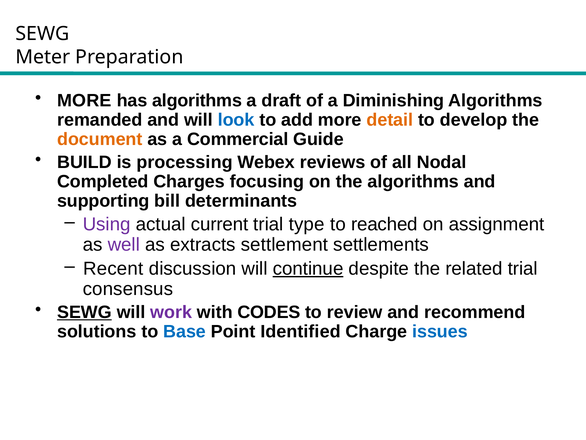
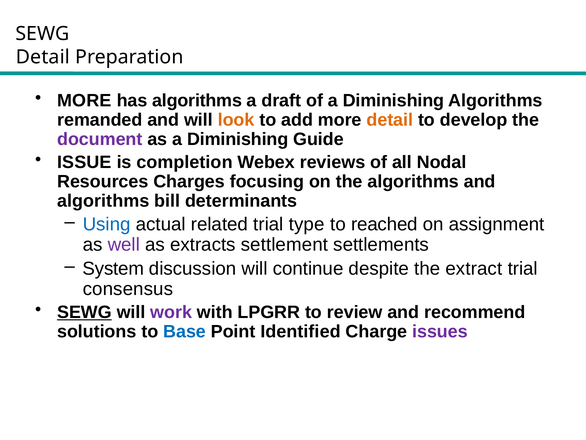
Meter at (43, 57): Meter -> Detail
look colour: blue -> orange
document colour: orange -> purple
as a Commercial: Commercial -> Diminishing
BUILD: BUILD -> ISSUE
processing: processing -> completion
Completed: Completed -> Resources
supporting at (103, 201): supporting -> algorithms
Using colour: purple -> blue
current: current -> related
Recent: Recent -> System
continue underline: present -> none
related: related -> extract
CODES: CODES -> LPGRR
issues colour: blue -> purple
